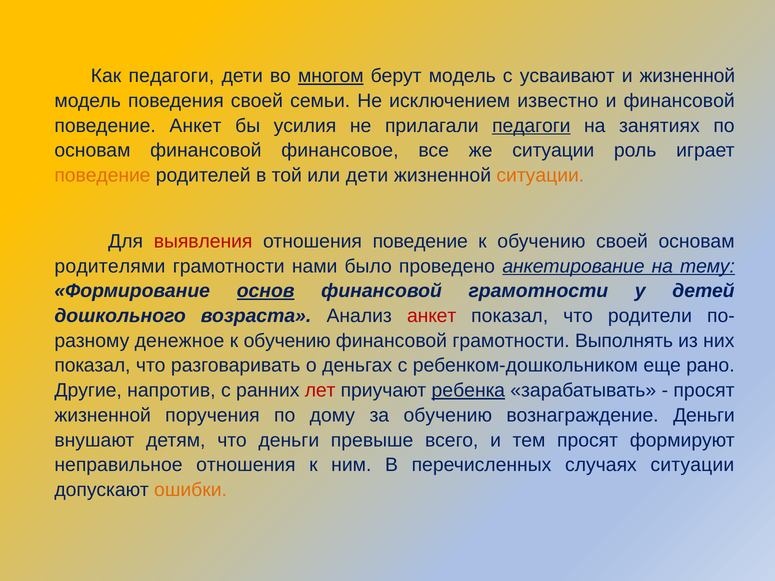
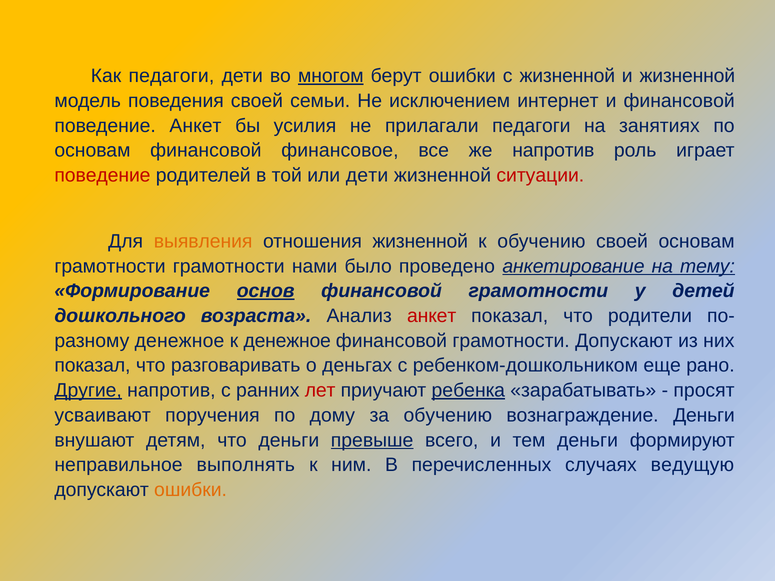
берут модель: модель -> ошибки
с усваивают: усваивают -> жизненной
известно: известно -> интернет
педагоги at (531, 126) underline: present -> none
же ситуации: ситуации -> напротив
поведение at (102, 175) colour: orange -> red
ситуации at (540, 175) colour: orange -> red
выявления colour: red -> orange
отношения поведение: поведение -> жизненной
родителями at (110, 266): родителями -> грамотности
обучению at (287, 341): обучению -> денежное
грамотности Выполнять: Выполнять -> Допускают
Другие underline: none -> present
жизненной at (103, 415): жизненной -> усваивают
превыше underline: none -> present
тем просят: просят -> деньги
неправильное отношения: отношения -> выполнять
случаях ситуации: ситуации -> ведущую
